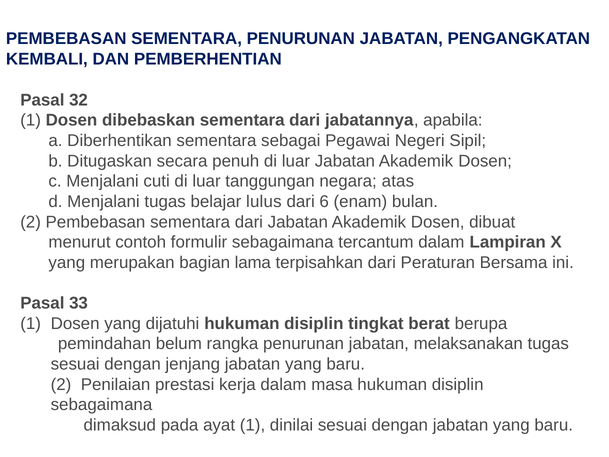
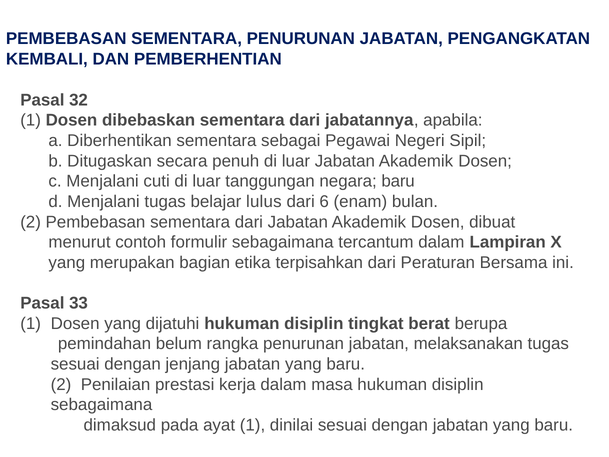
negara atas: atas -> baru
lama: lama -> etika
